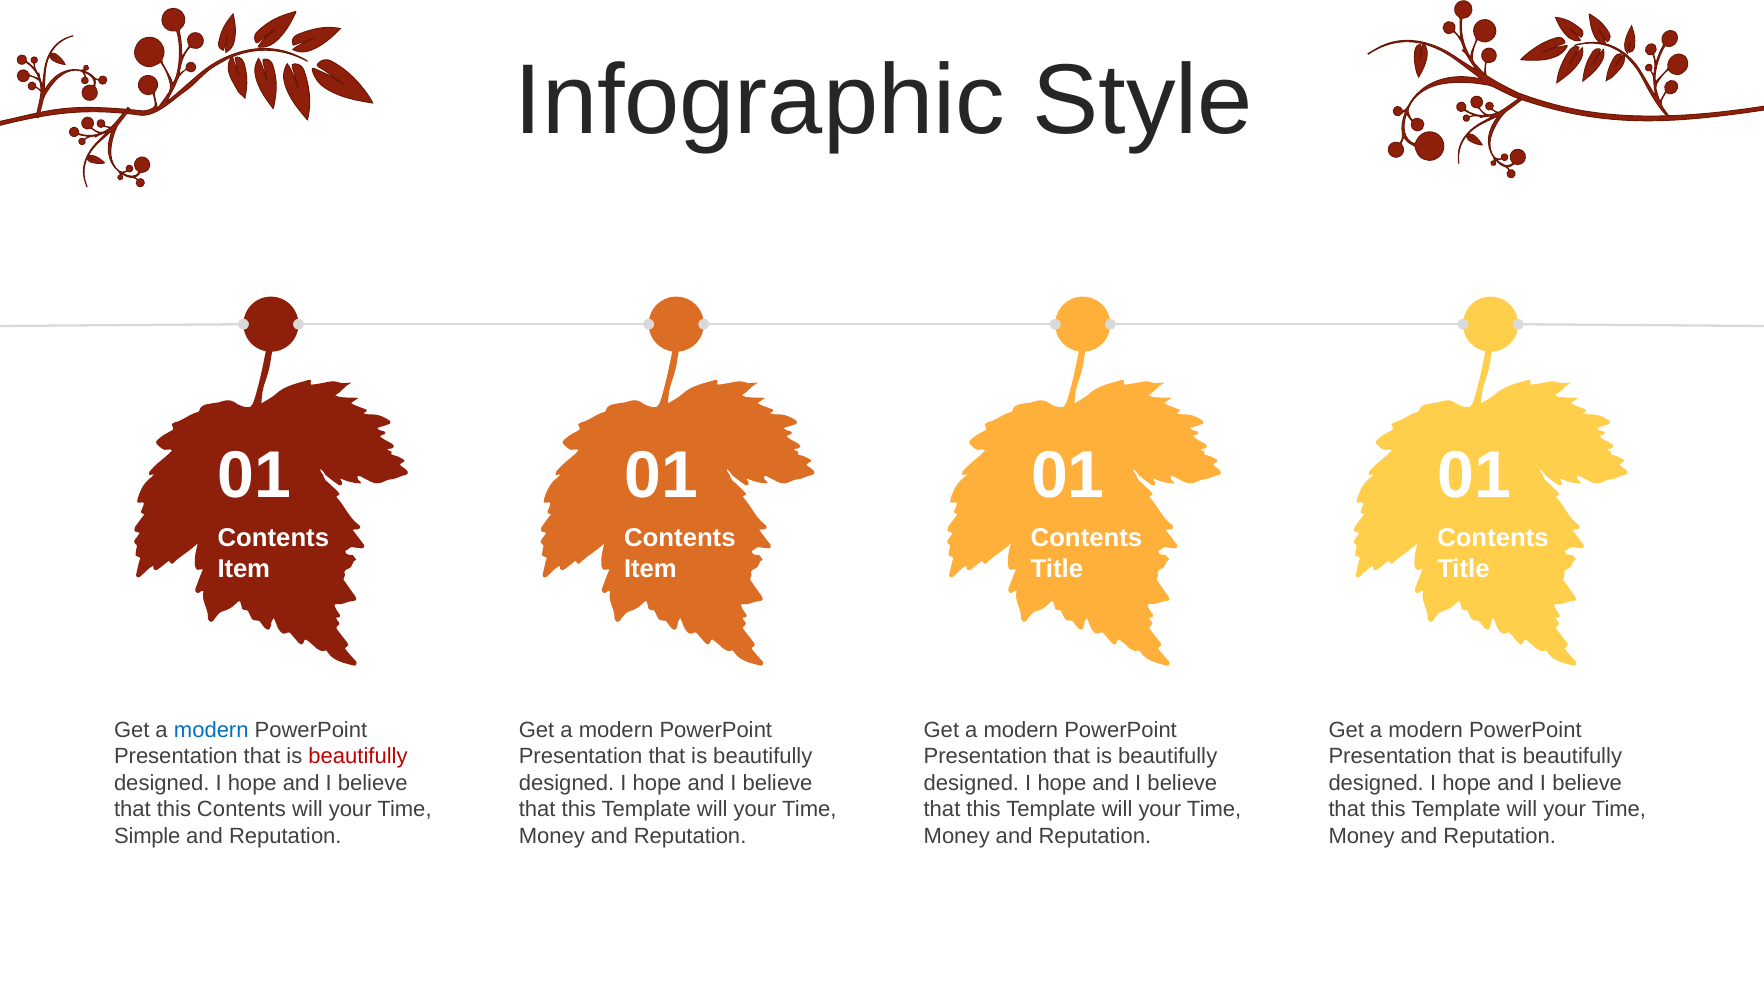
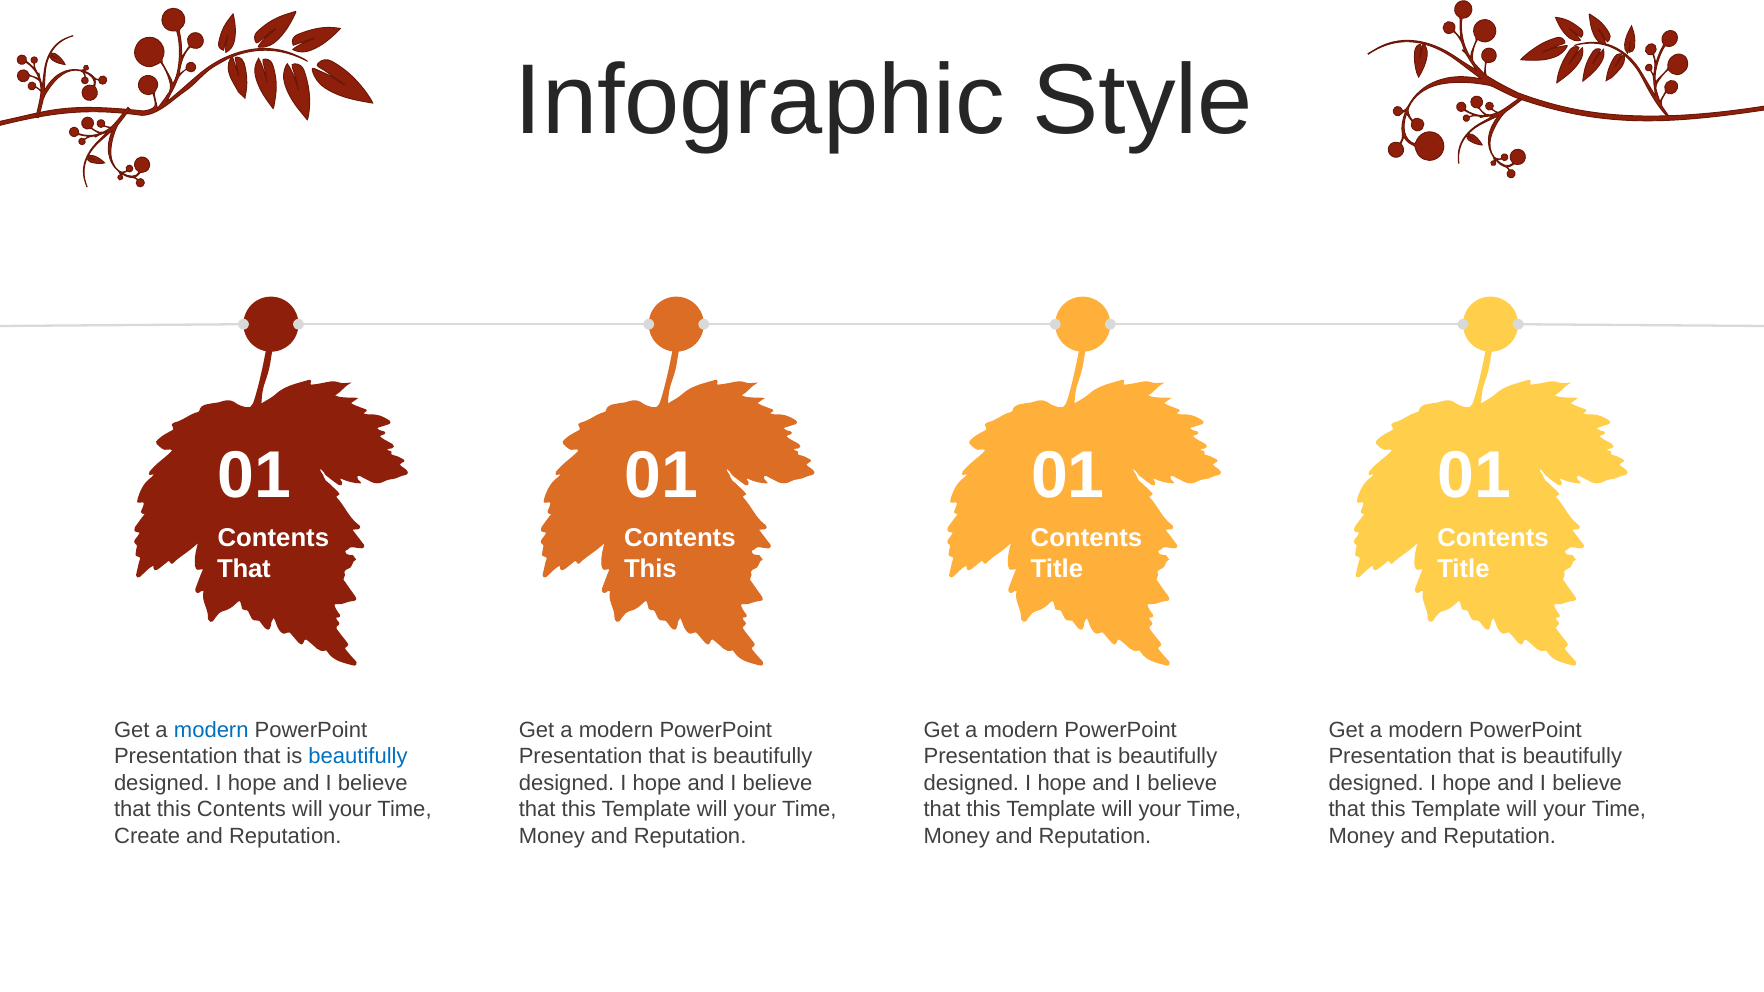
Item at (244, 569): Item -> That
Item at (650, 569): Item -> This
beautifully at (358, 757) colour: red -> blue
Simple: Simple -> Create
